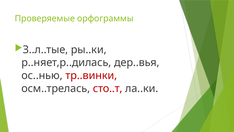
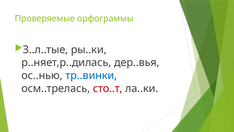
тр..винки colour: red -> blue
